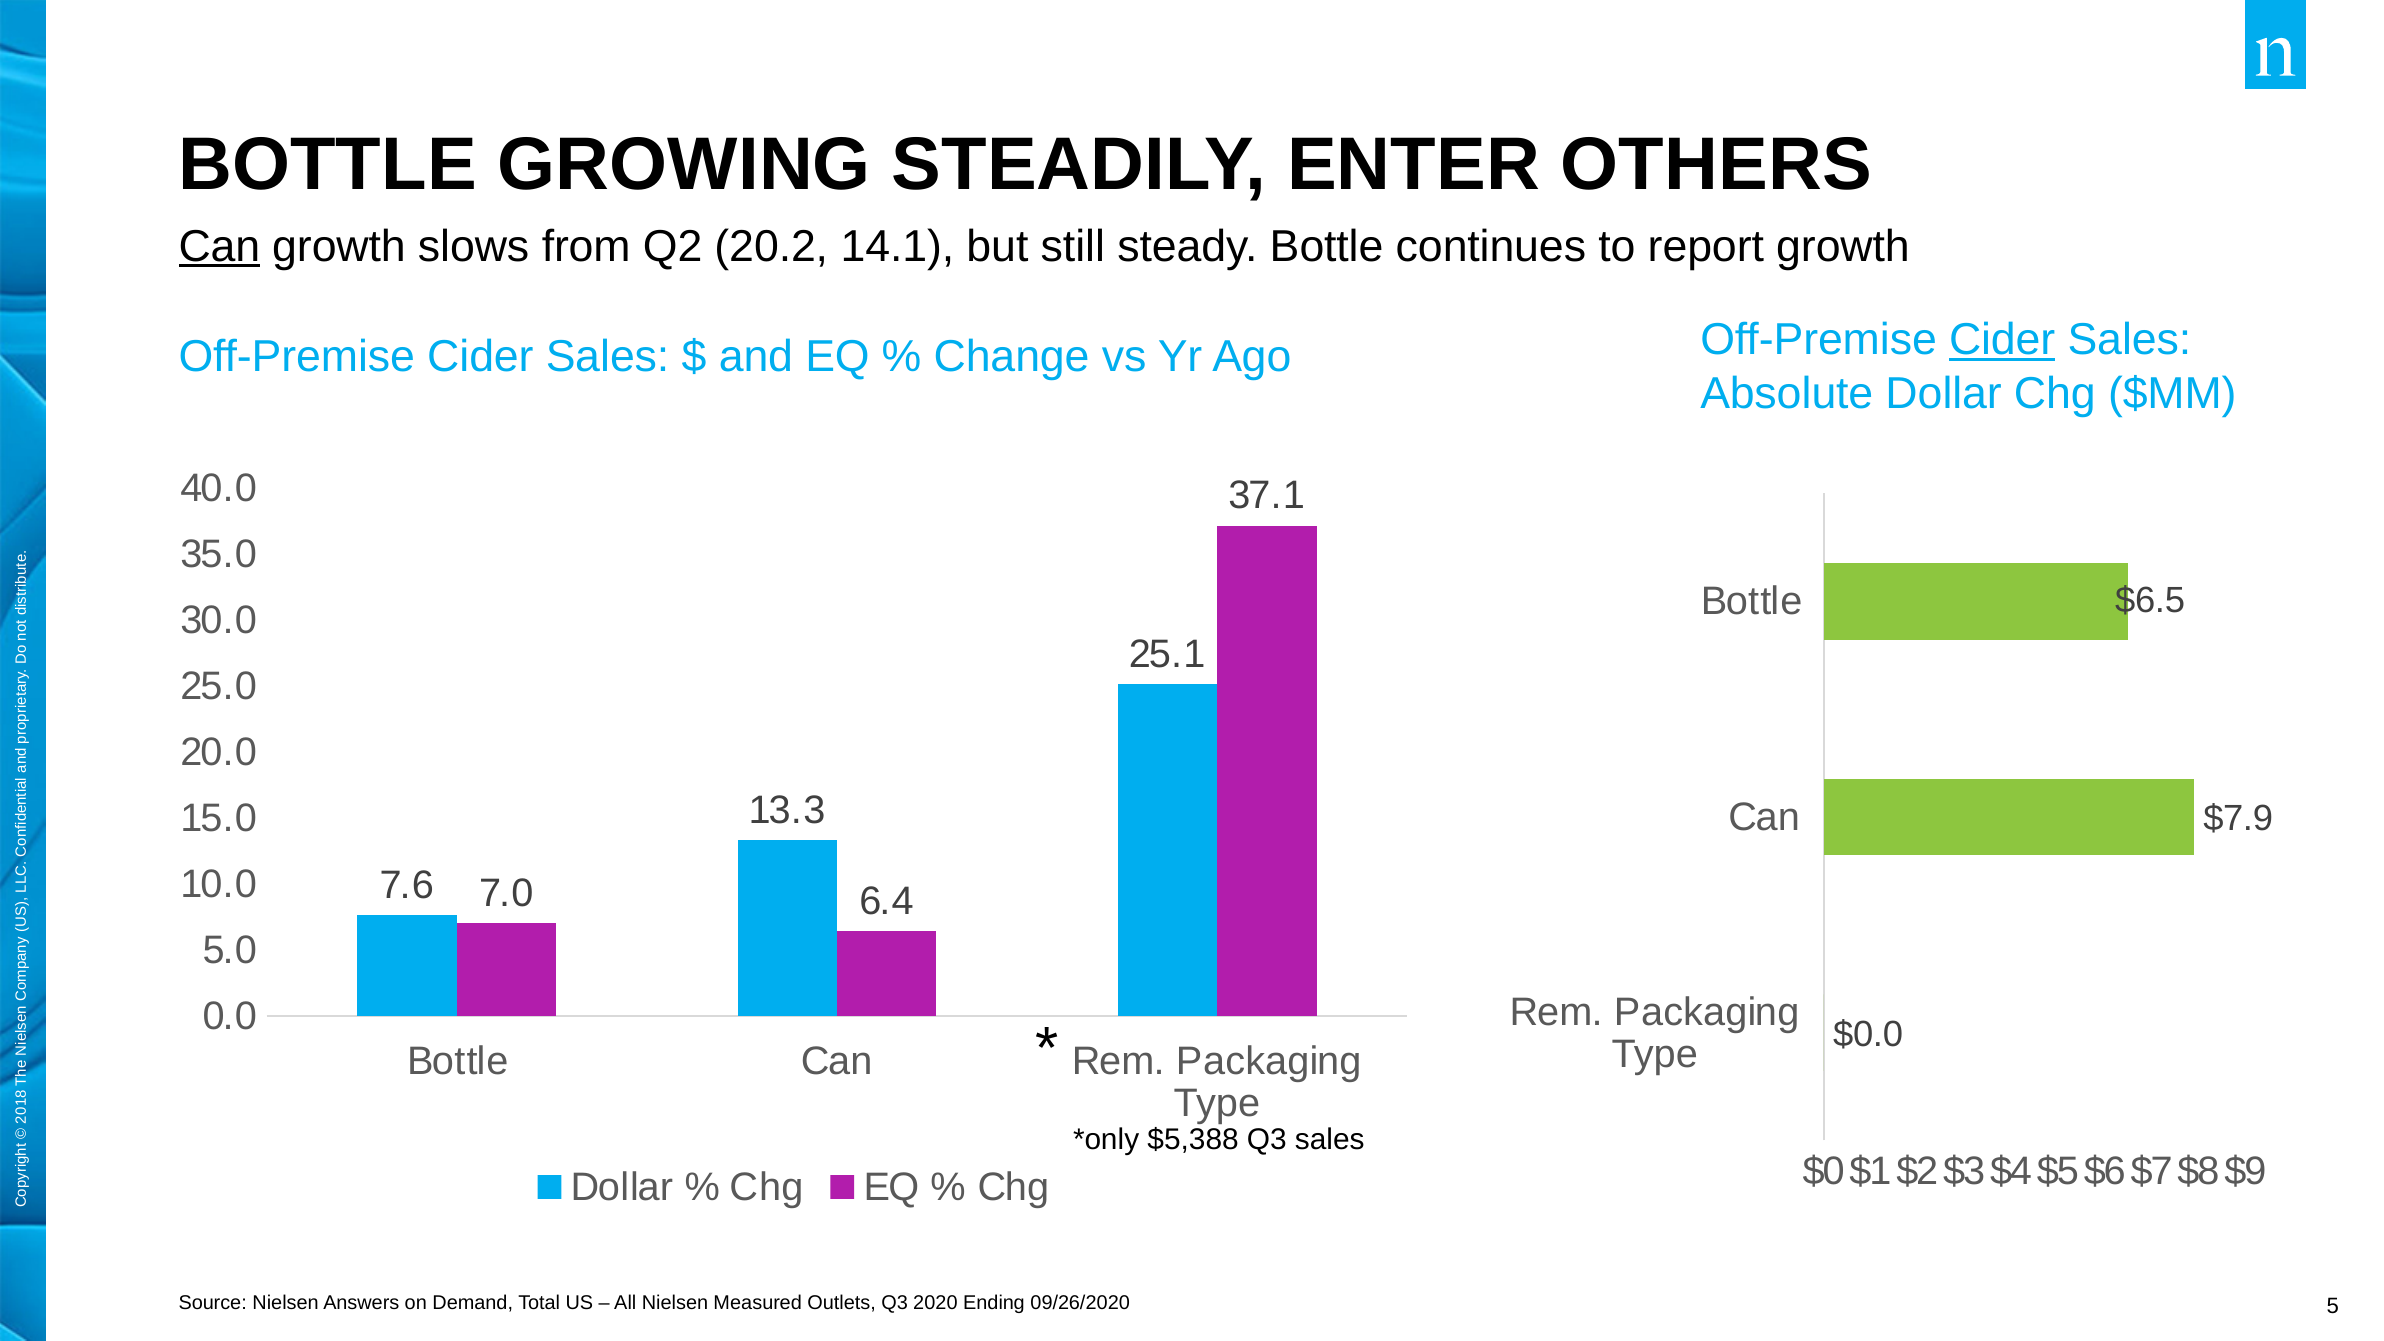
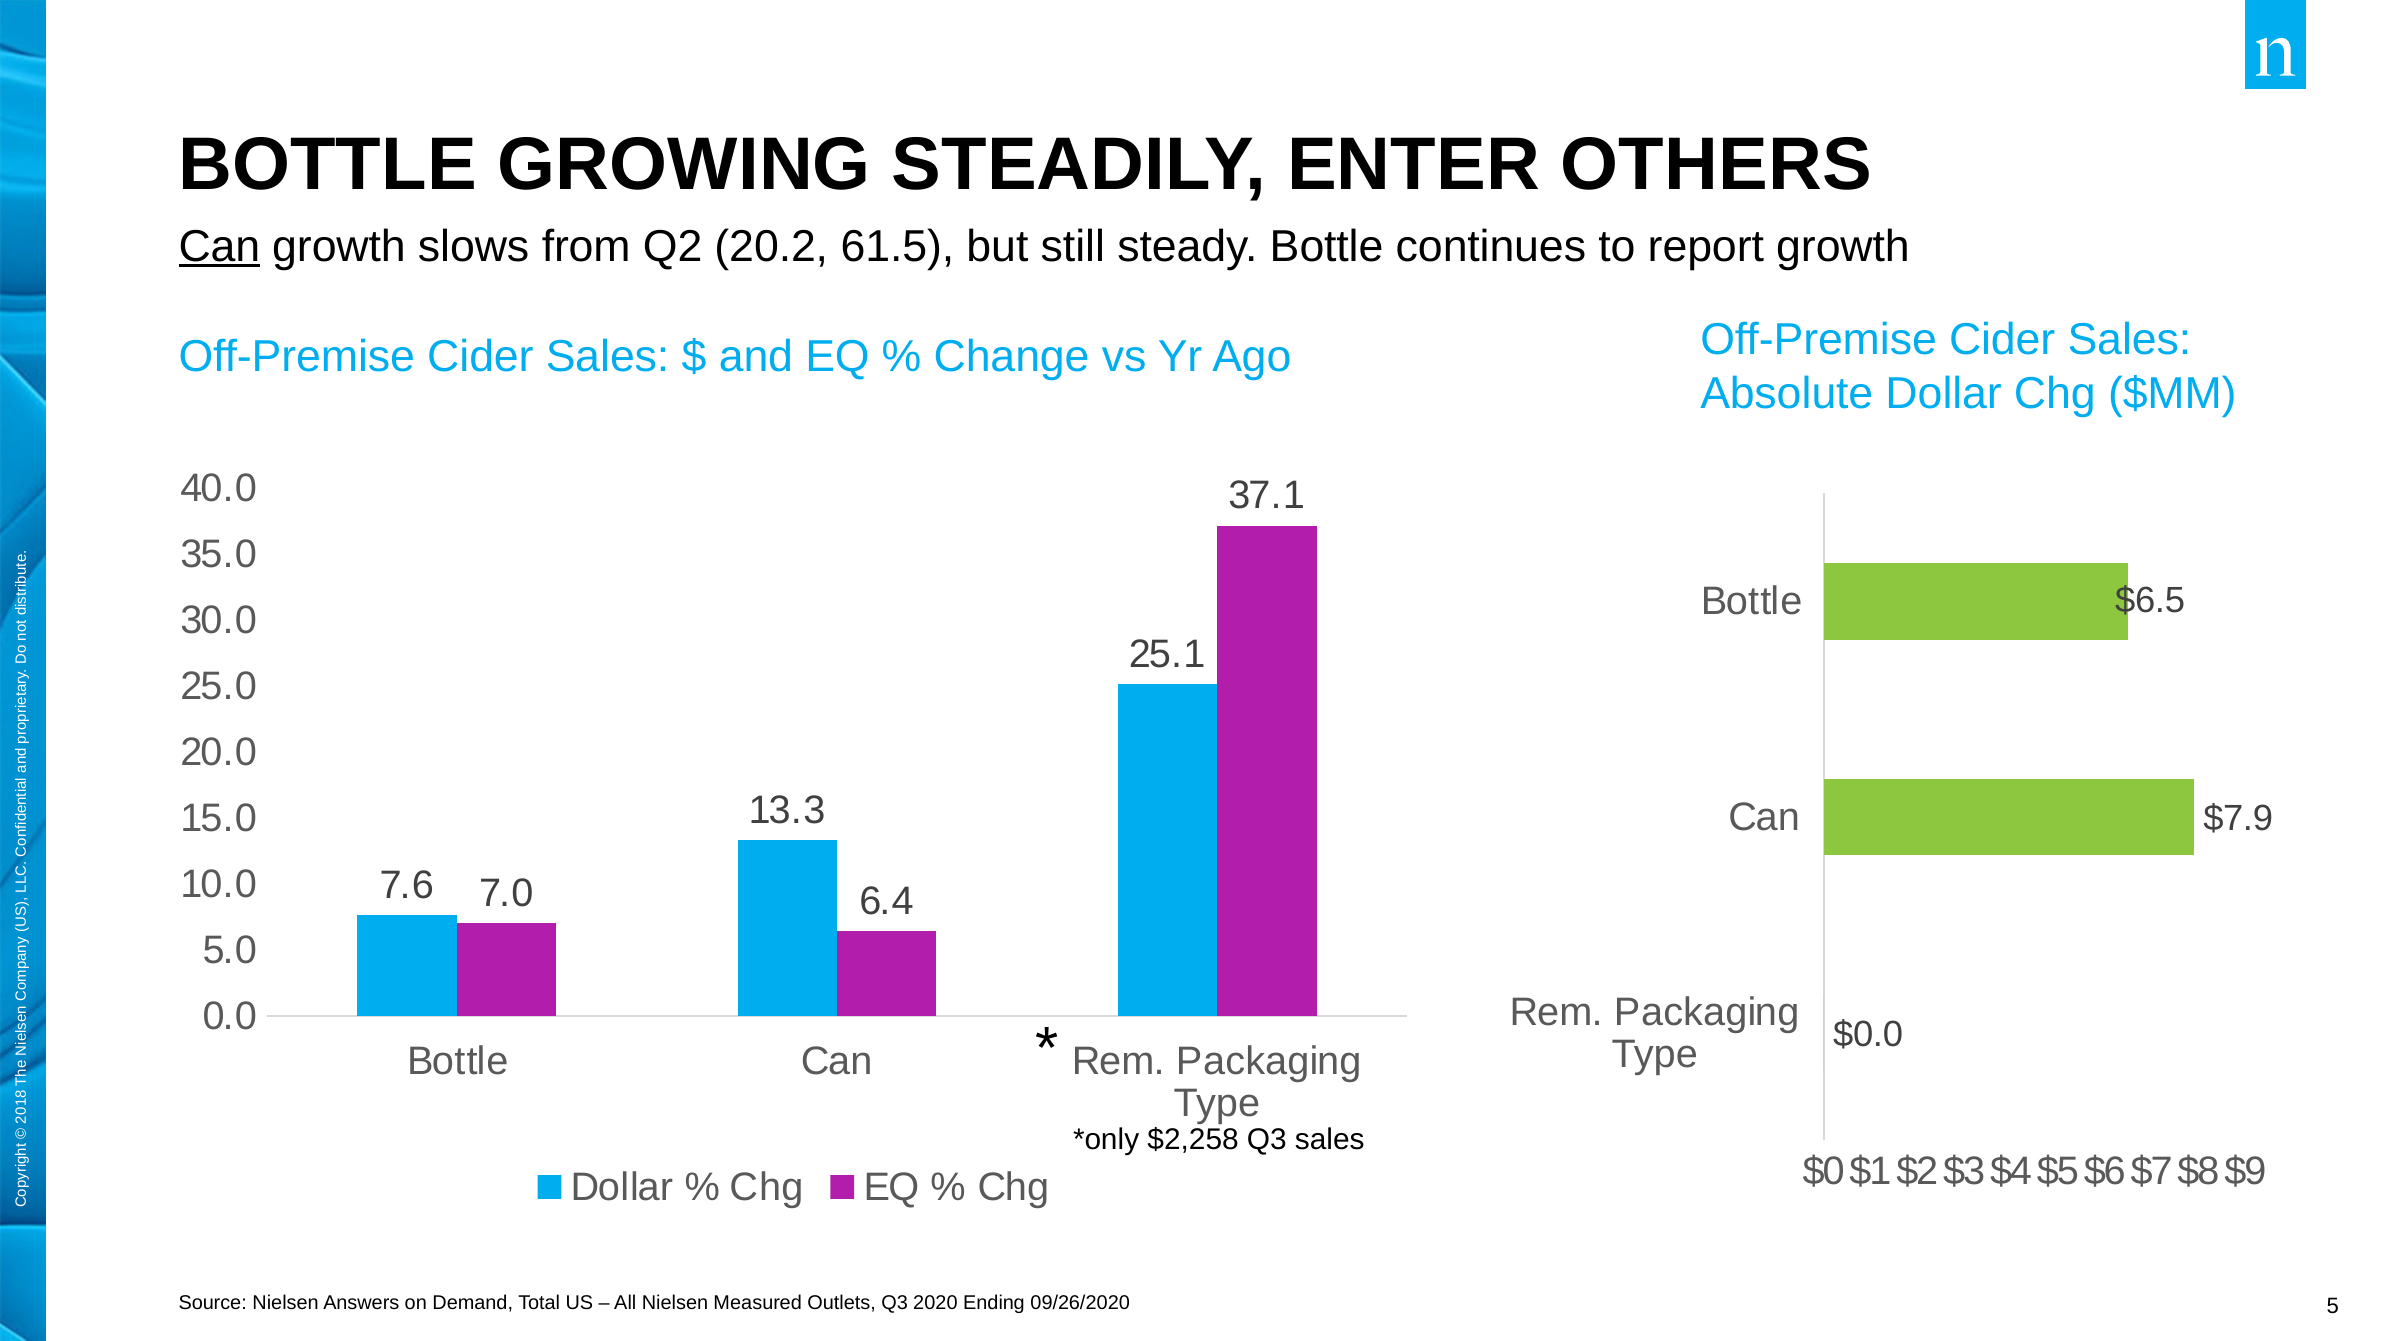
14.1: 14.1 -> 61.5
Cider at (2002, 340) underline: present -> none
$5,388: $5,388 -> $2,258
